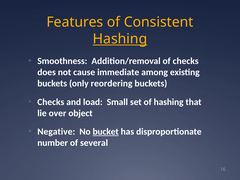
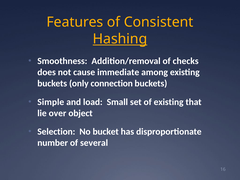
reordering: reordering -> connection
Checks at (51, 102): Checks -> Simple
of hashing: hashing -> existing
Negative: Negative -> Selection
bucket underline: present -> none
